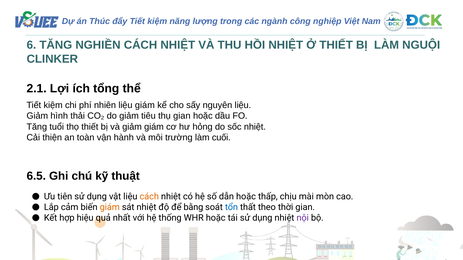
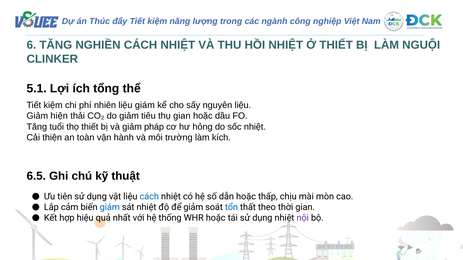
2.1: 2.1 -> 5.1
hình: hình -> hiện
giảm giám: giám -> pháp
cuối: cuối -> kích
cách at (149, 197) colour: orange -> blue
giám at (110, 208) colour: orange -> blue
để bằng: bằng -> giảm
